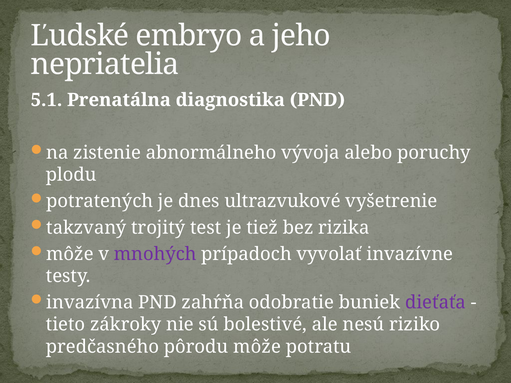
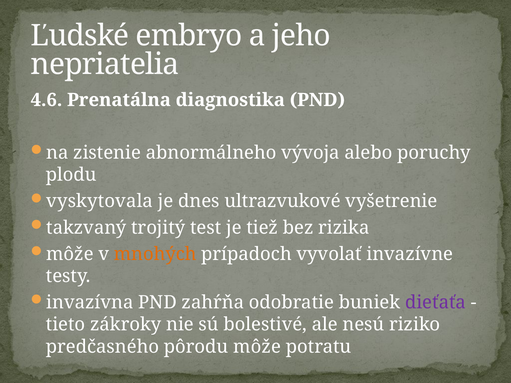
5.1: 5.1 -> 4.6
potratených: potratených -> vyskytovala
mnohých colour: purple -> orange
